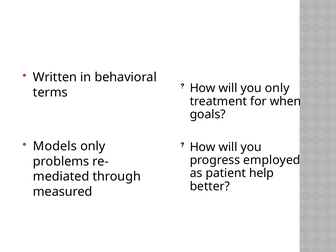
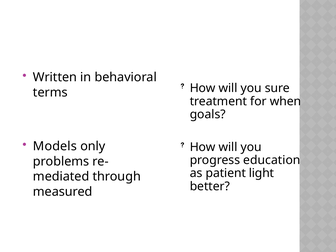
you only: only -> sure
employed: employed -> education
help: help -> light
